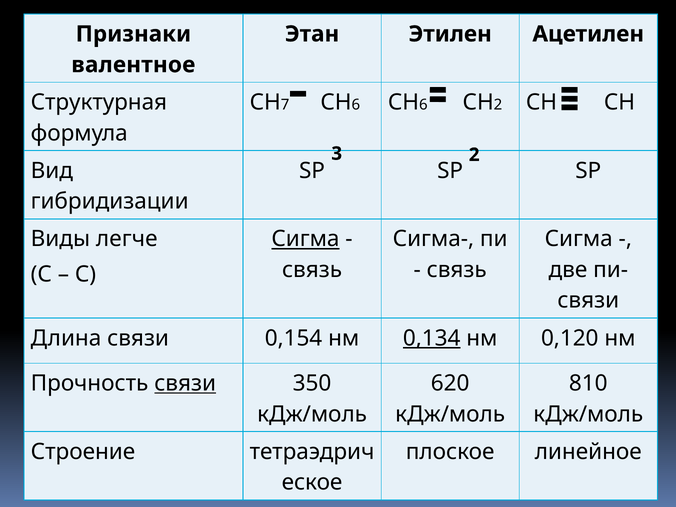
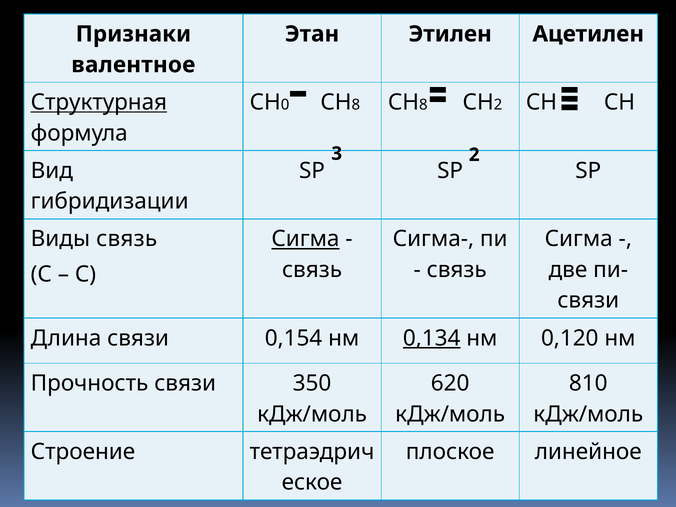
Структурная underline: none -> present
7: 7 -> 0
6 at (356, 105): 6 -> 8
6 at (423, 105): 6 -> 8
Виды легче: легче -> связь
связи at (185, 383) underline: present -> none
